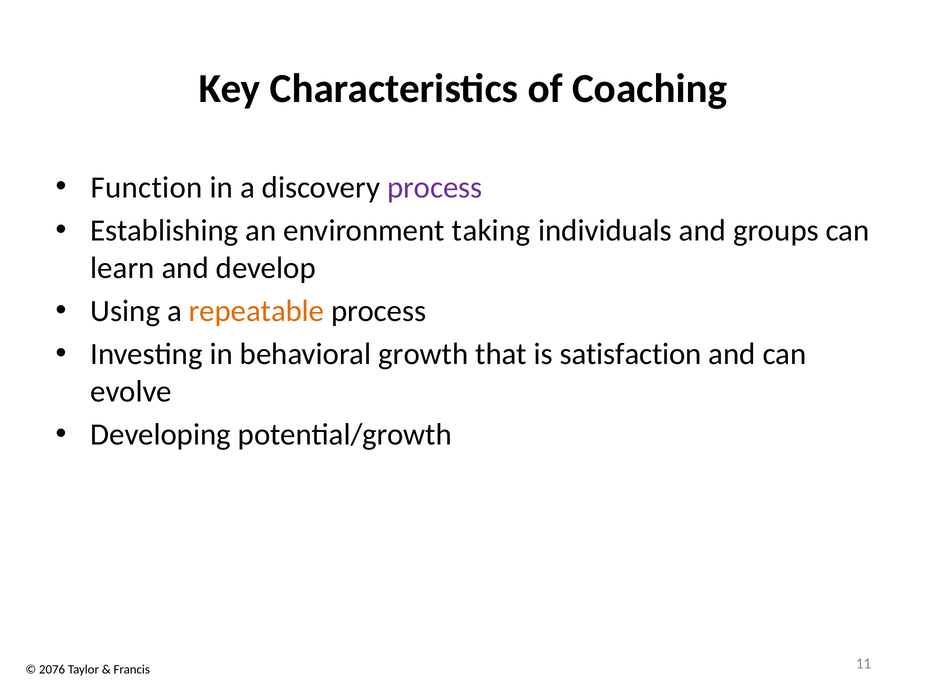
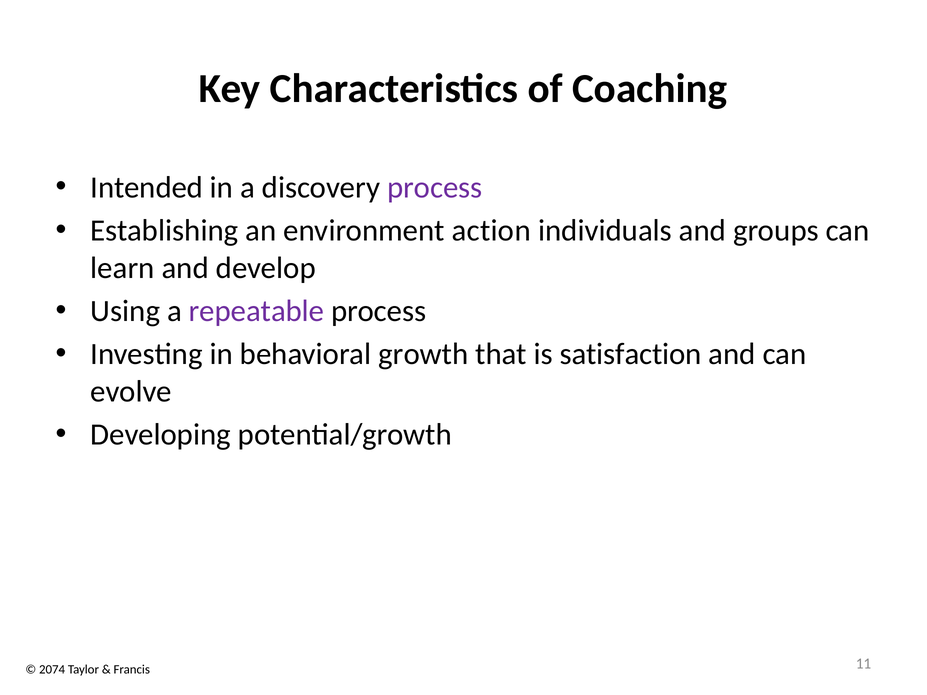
Function: Function -> Intended
taking: taking -> action
repeatable colour: orange -> purple
2076: 2076 -> 2074
